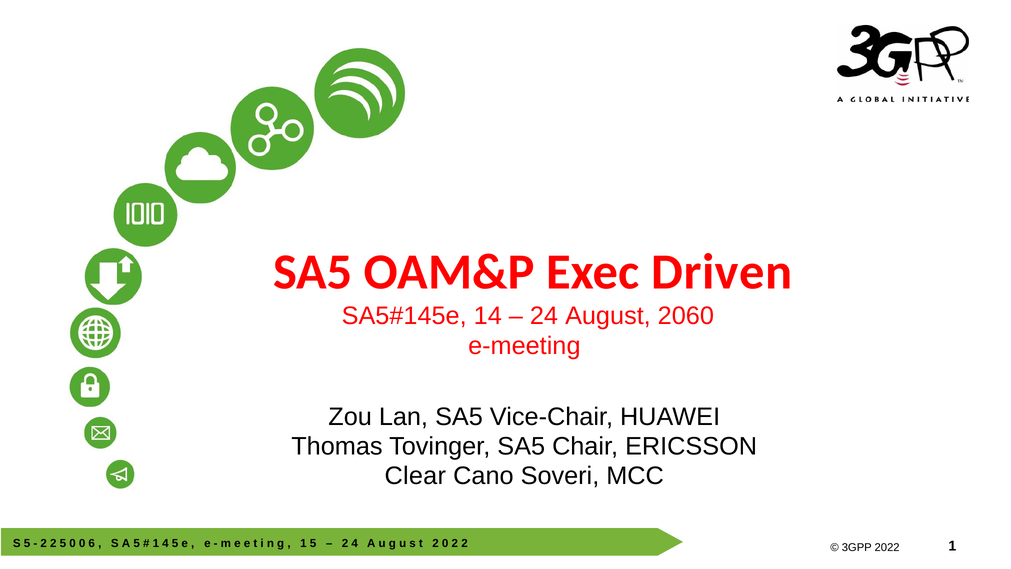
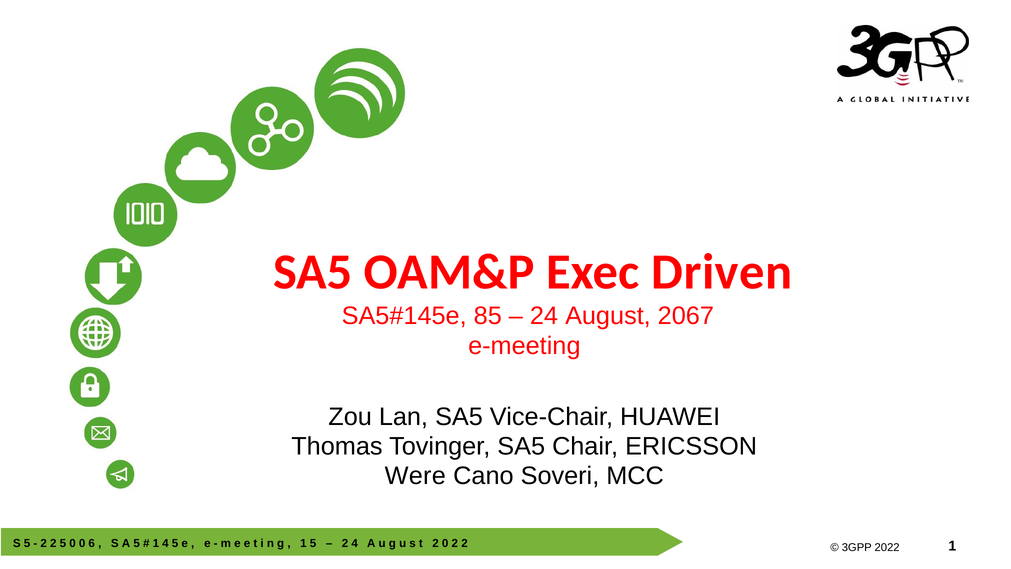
14: 14 -> 85
2060: 2060 -> 2067
Clear: Clear -> Were
